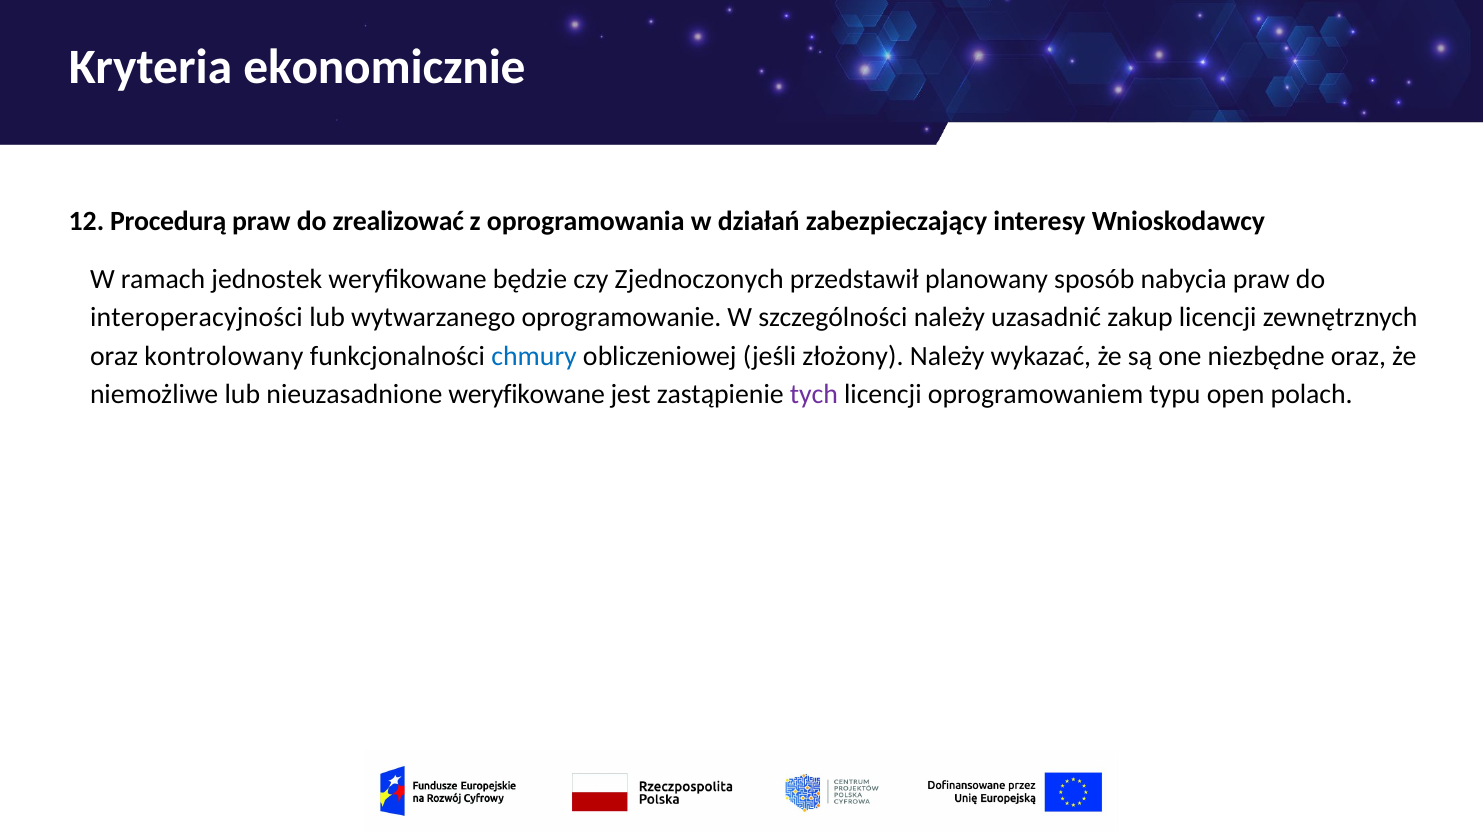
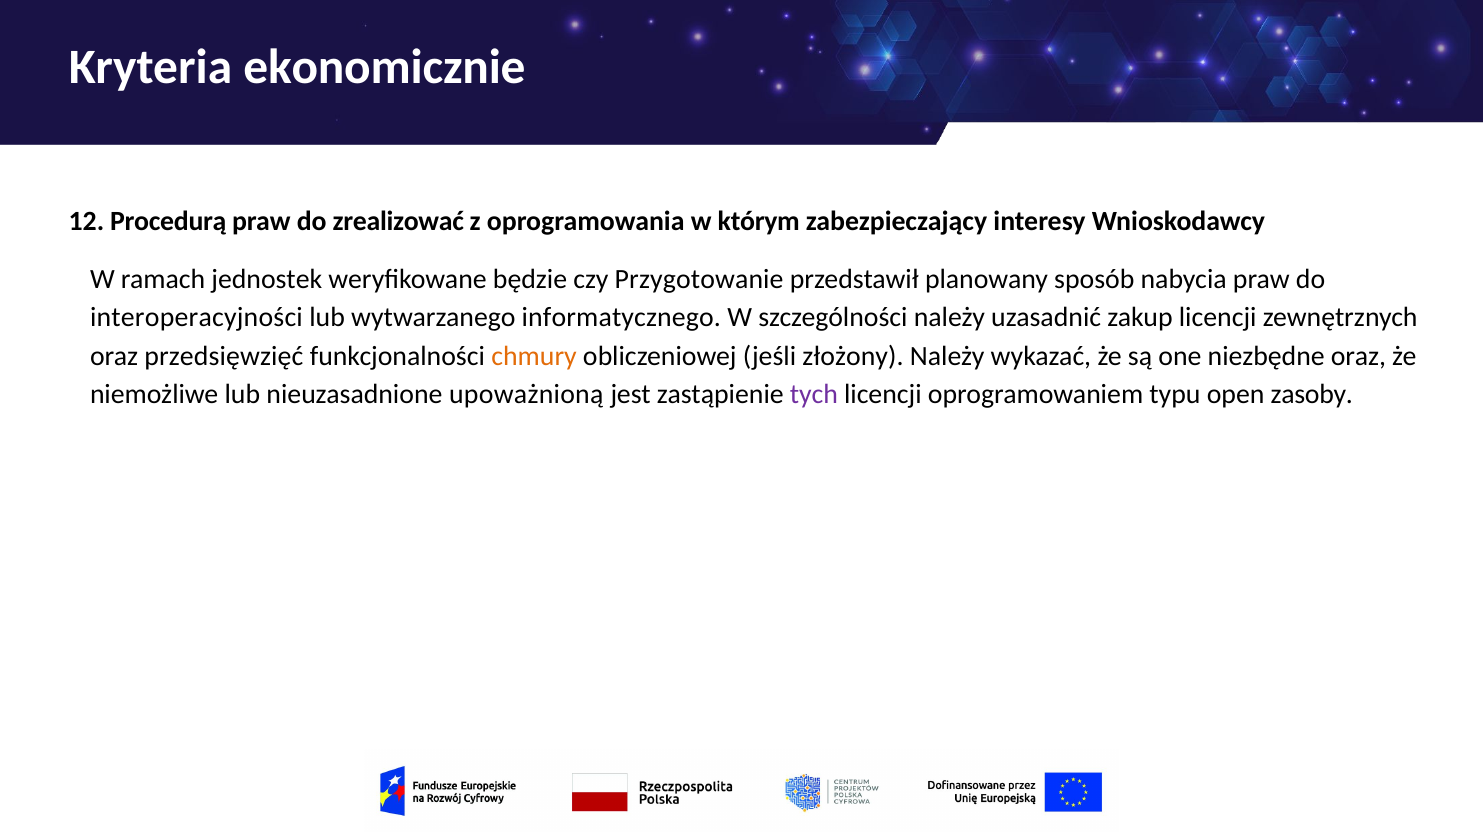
działań: działań -> którym
Zjednoczonych: Zjednoczonych -> Przygotowanie
oprogramowanie: oprogramowanie -> informatycznego
kontrolowany: kontrolowany -> przedsięwzięć
chmury colour: blue -> orange
nieuzasadnione weryfikowane: weryfikowane -> upoważnioną
polach: polach -> zasoby
